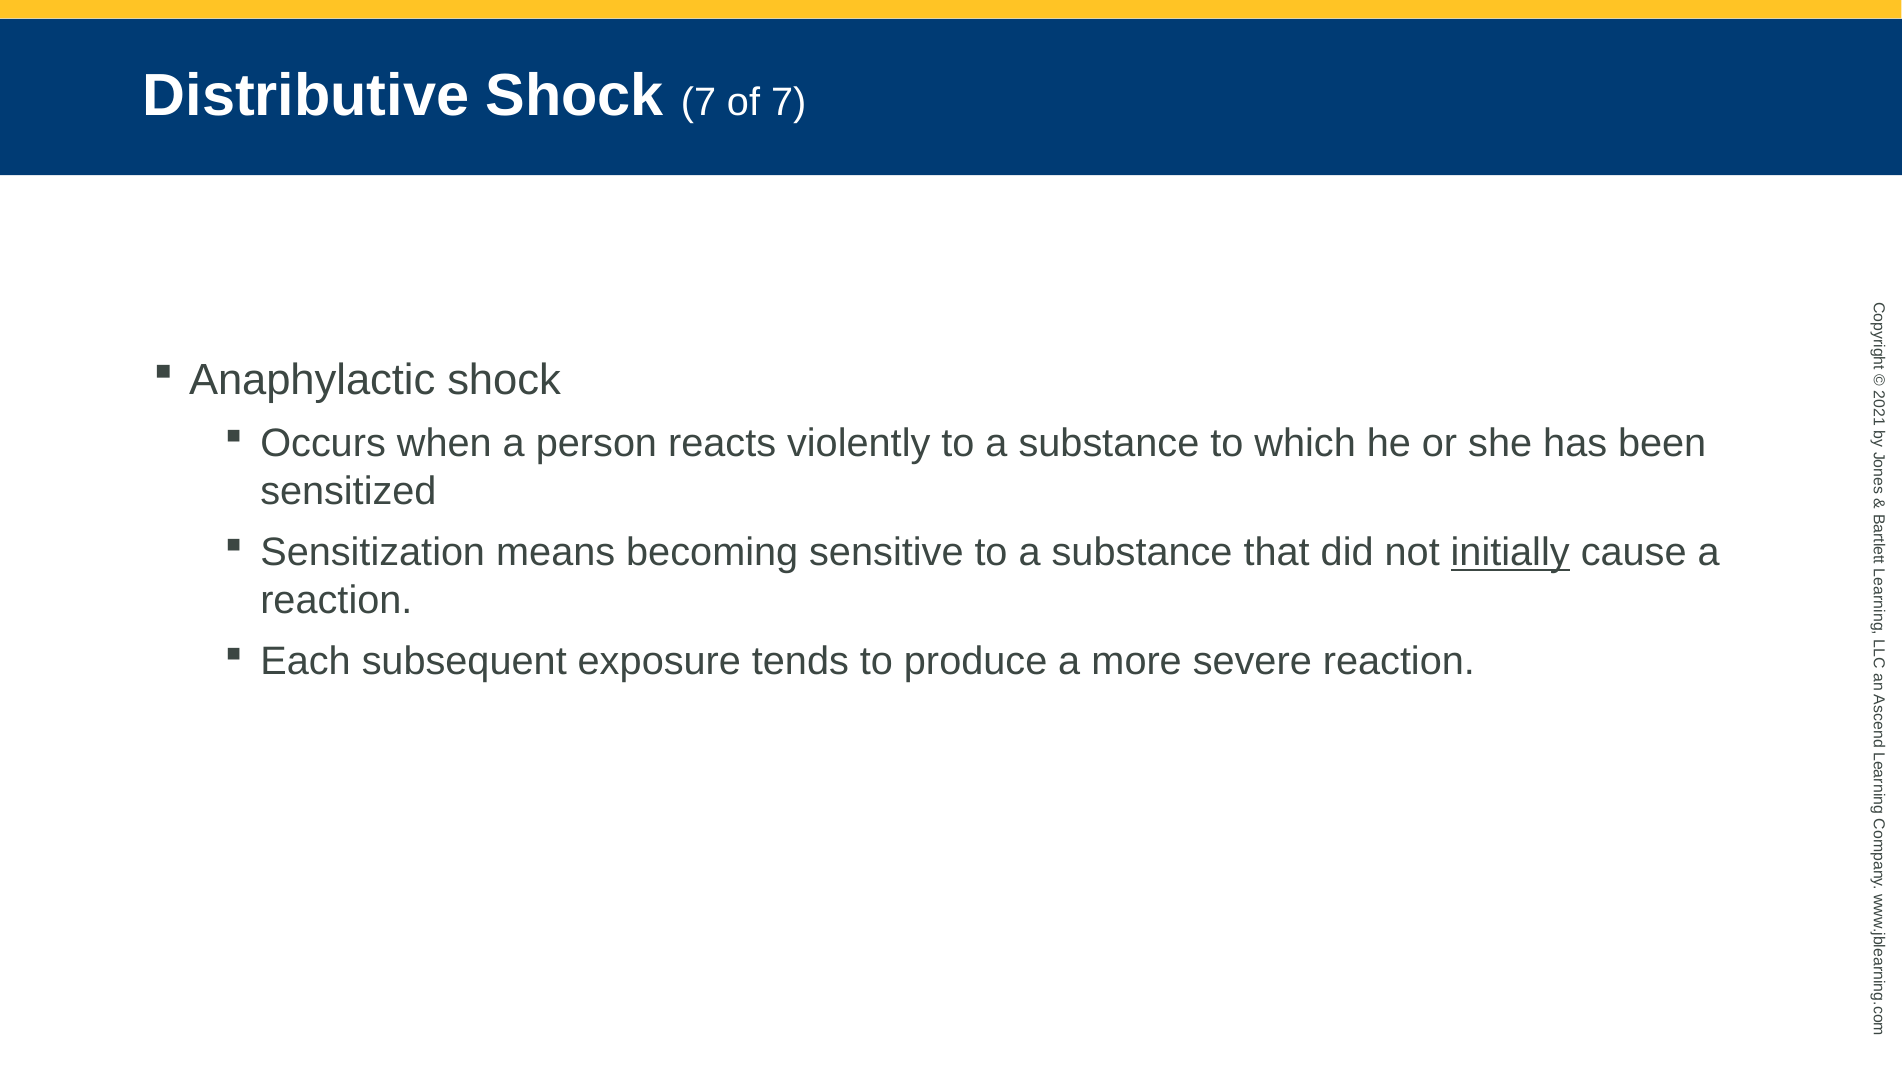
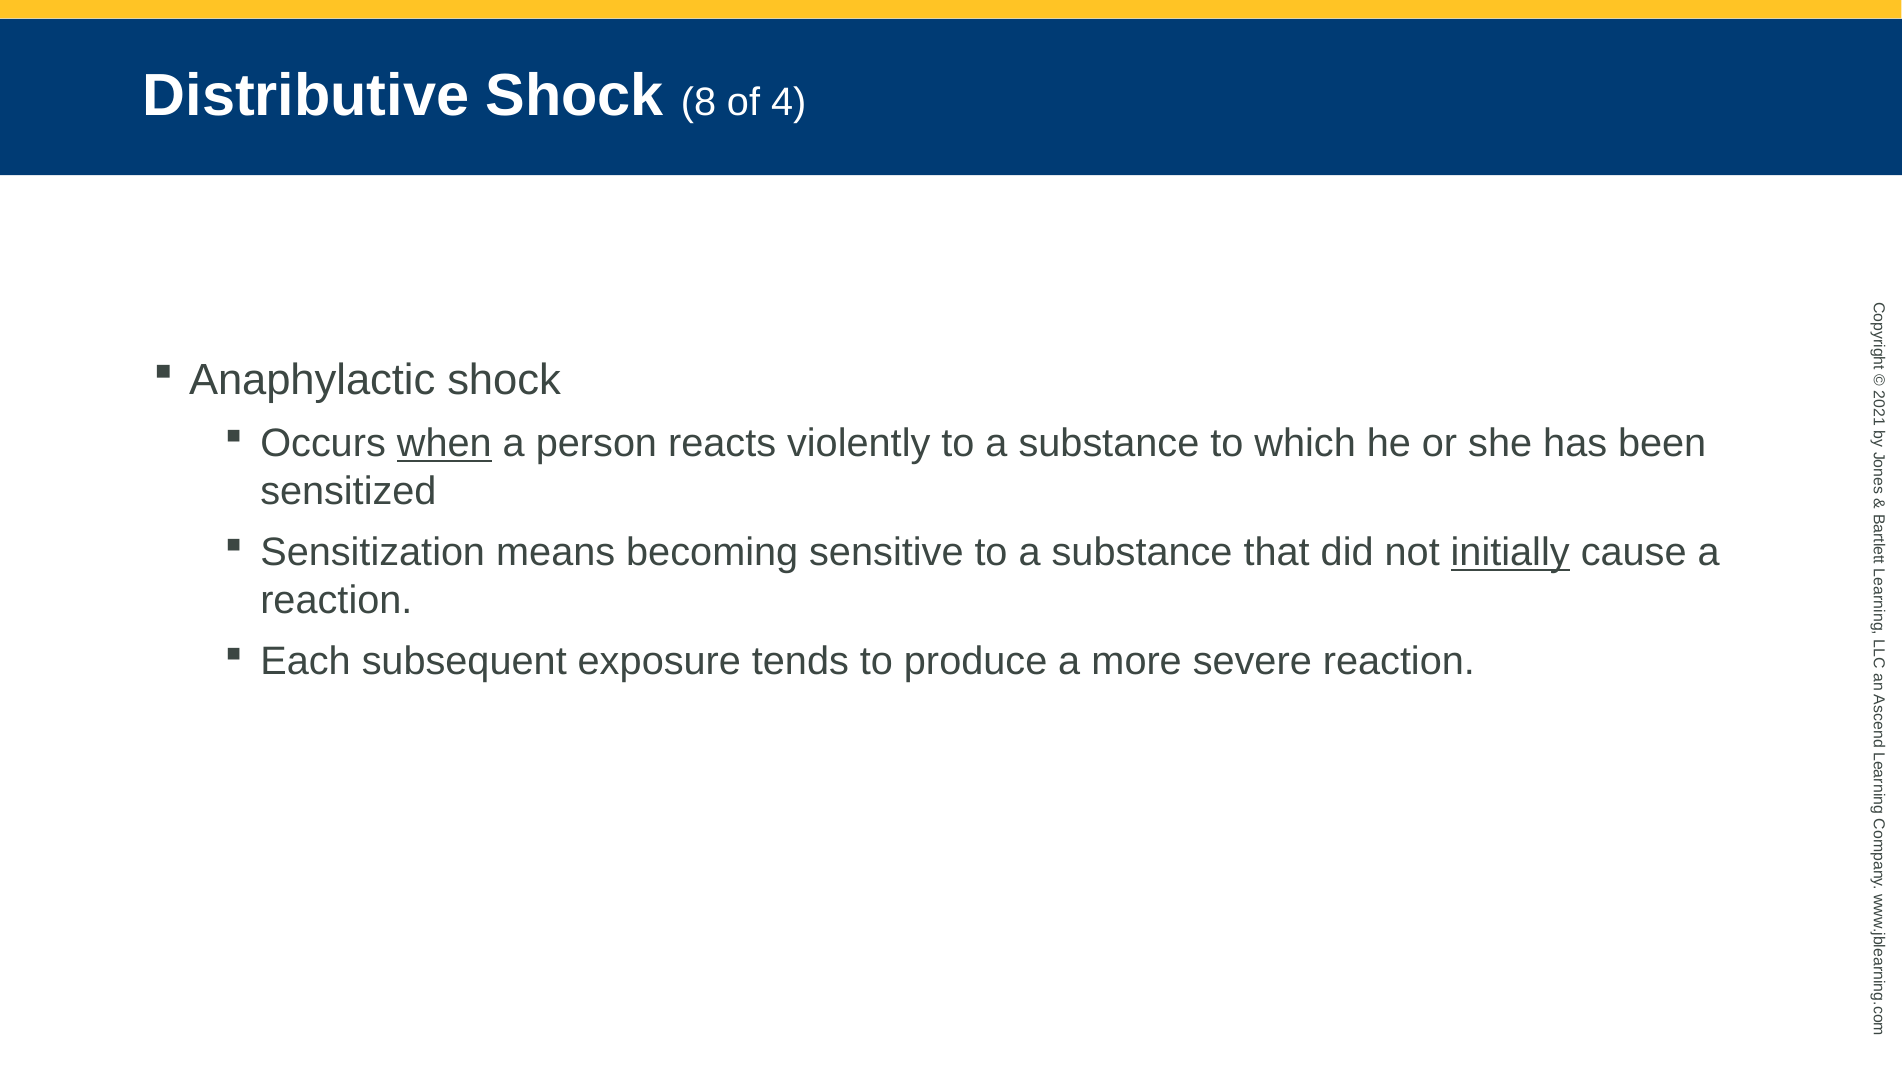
Shock 7: 7 -> 8
of 7: 7 -> 4
when underline: none -> present
